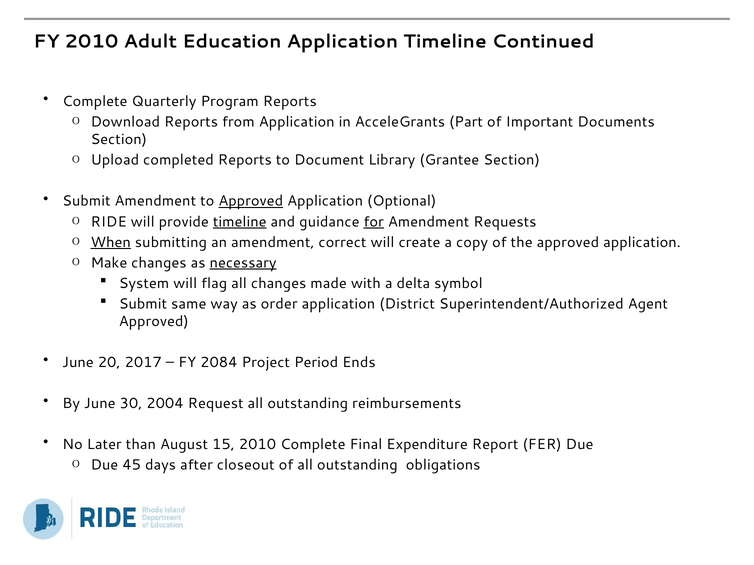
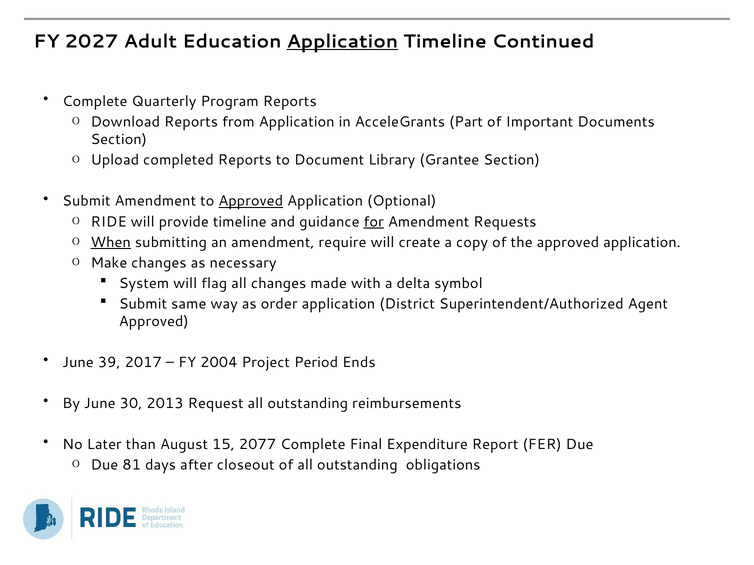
FY 2010: 2010 -> 2027
Application at (342, 42) underline: none -> present
timeline at (240, 222) underline: present -> none
correct: correct -> require
necessary underline: present -> none
20: 20 -> 39
2084: 2084 -> 2004
2004: 2004 -> 2013
15 2010: 2010 -> 2077
45: 45 -> 81
